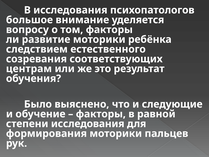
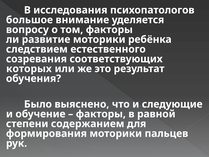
центрам: центрам -> которых
степени исследования: исследования -> содержанием
